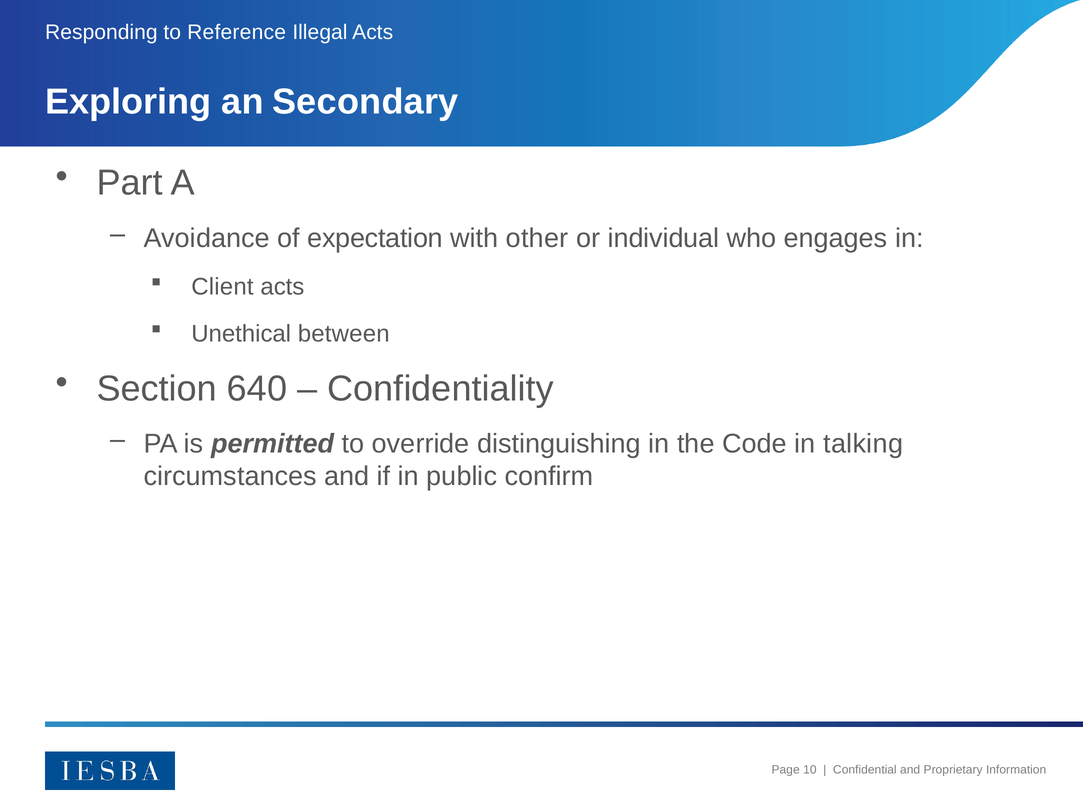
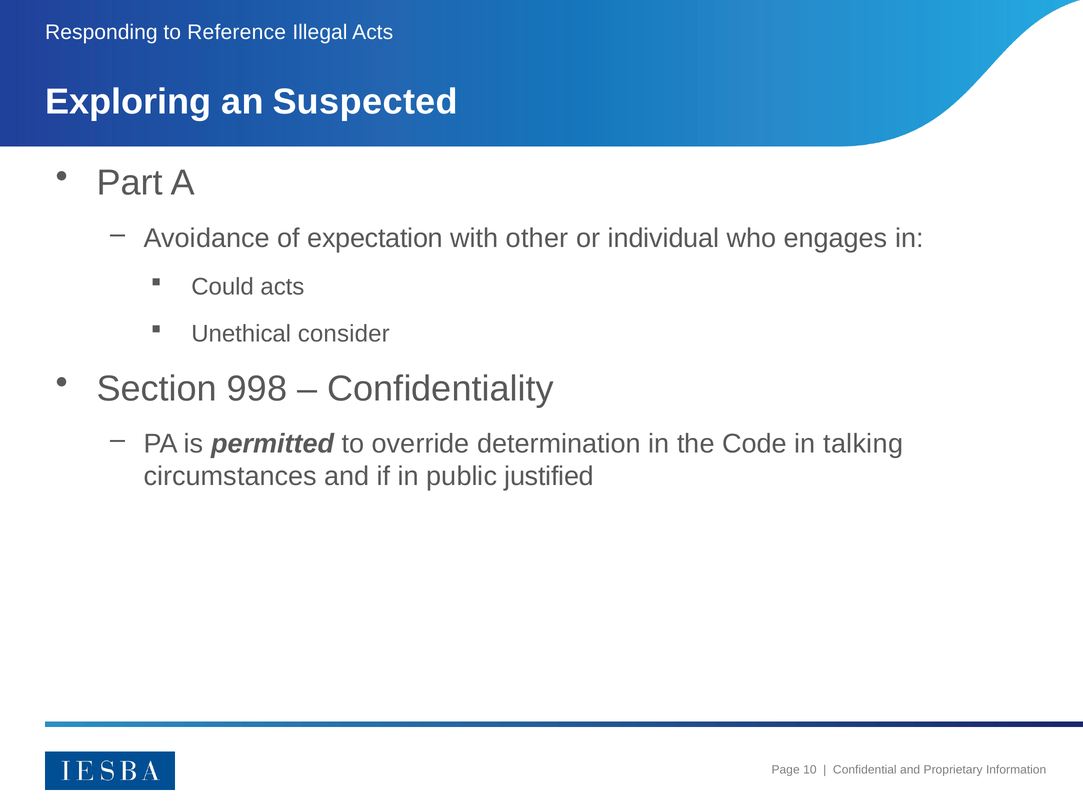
Secondary: Secondary -> Suspected
Client: Client -> Could
between: between -> consider
640: 640 -> 998
distinguishing: distinguishing -> determination
confirm: confirm -> justified
